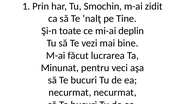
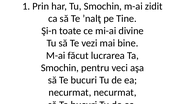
deplin: deplin -> divine
Minunat at (60, 68): Minunat -> Smochin
